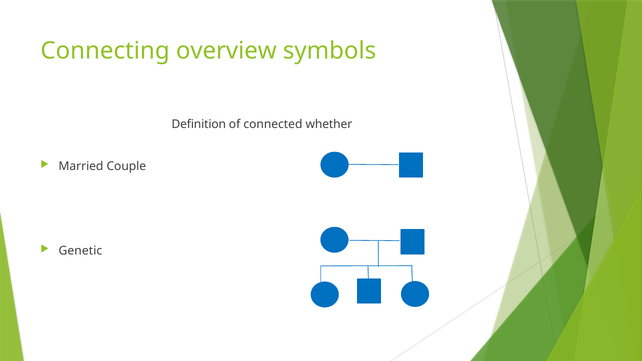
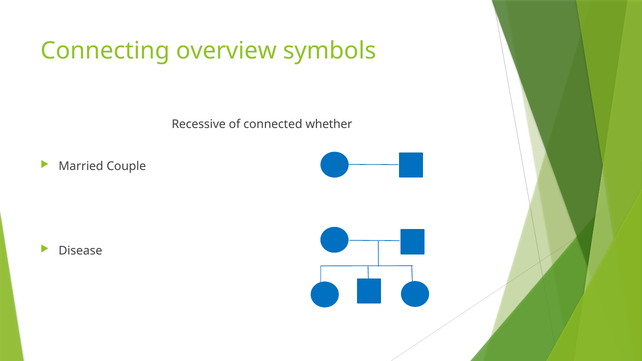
Definition: Definition -> Recessive
Genetic: Genetic -> Disease
